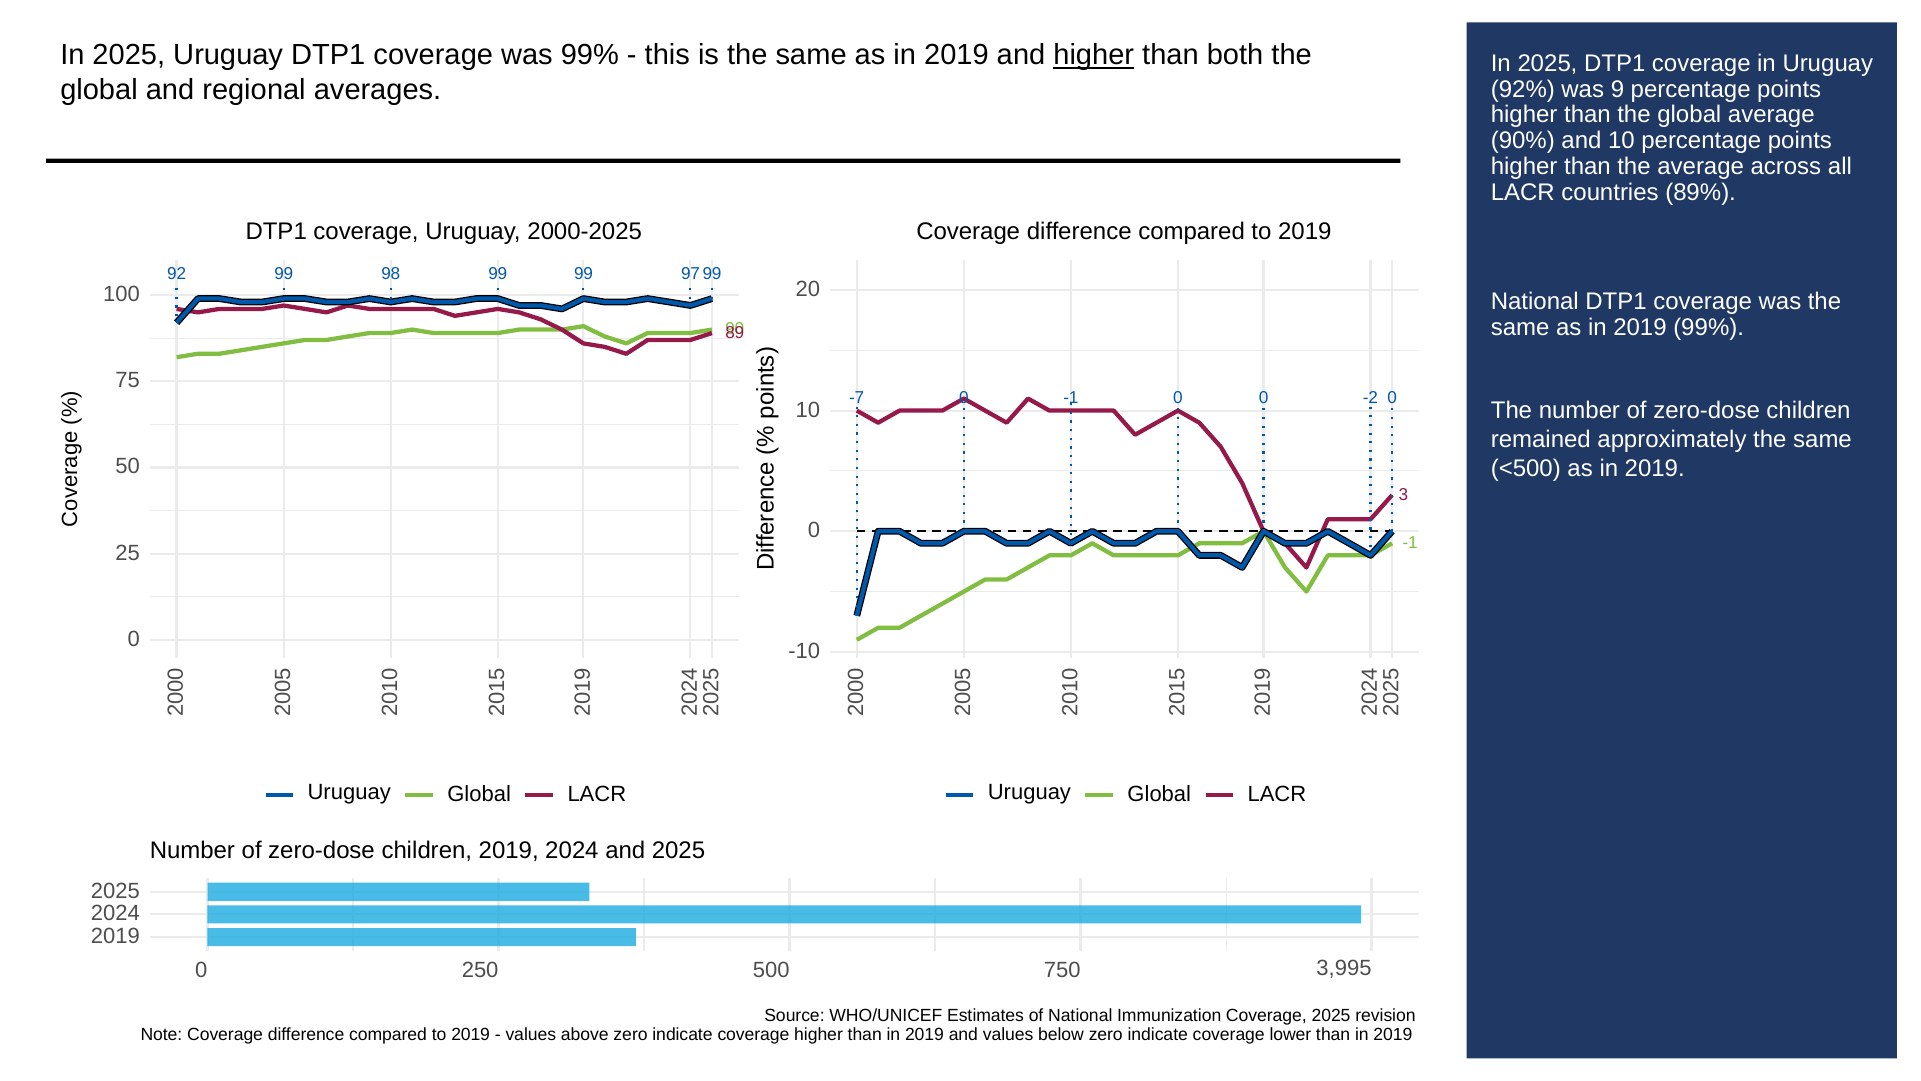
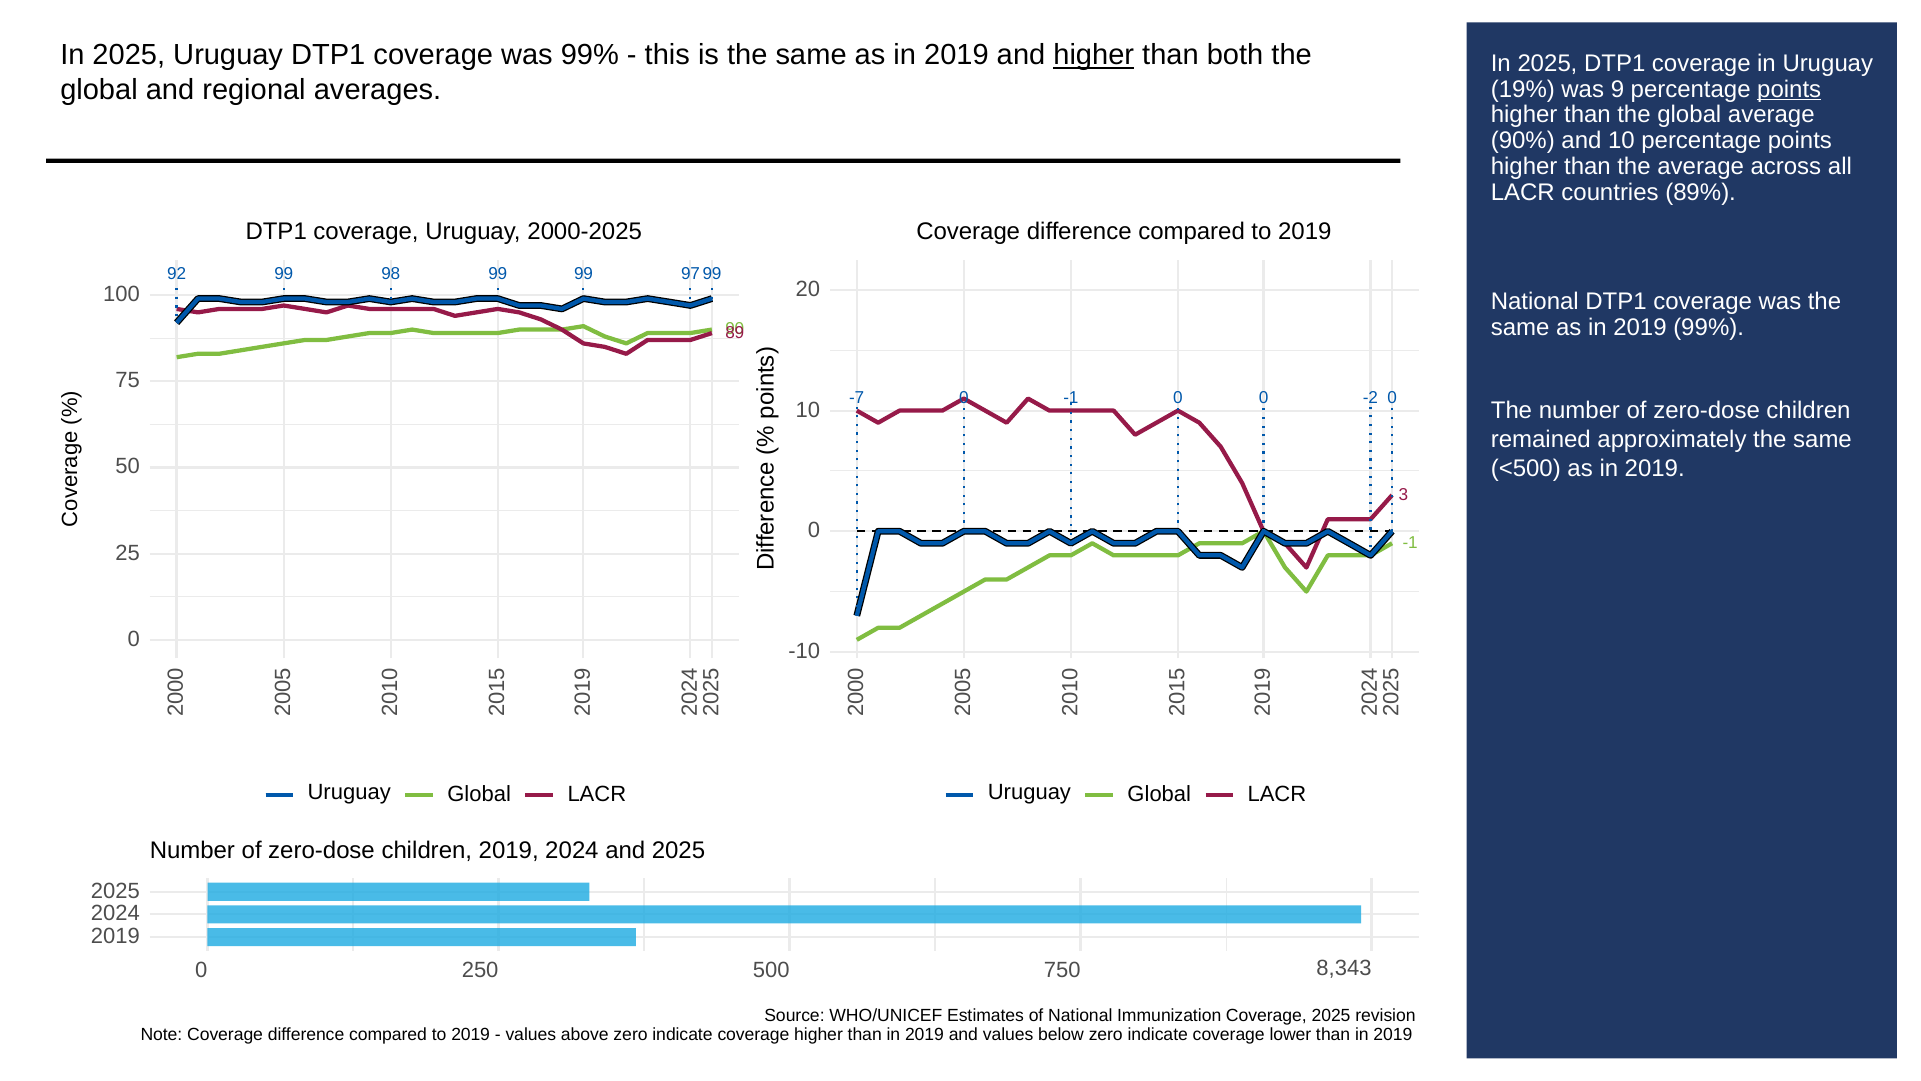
92%: 92% -> 19%
points at (1789, 89) underline: none -> present
3,995: 3,995 -> 8,343
